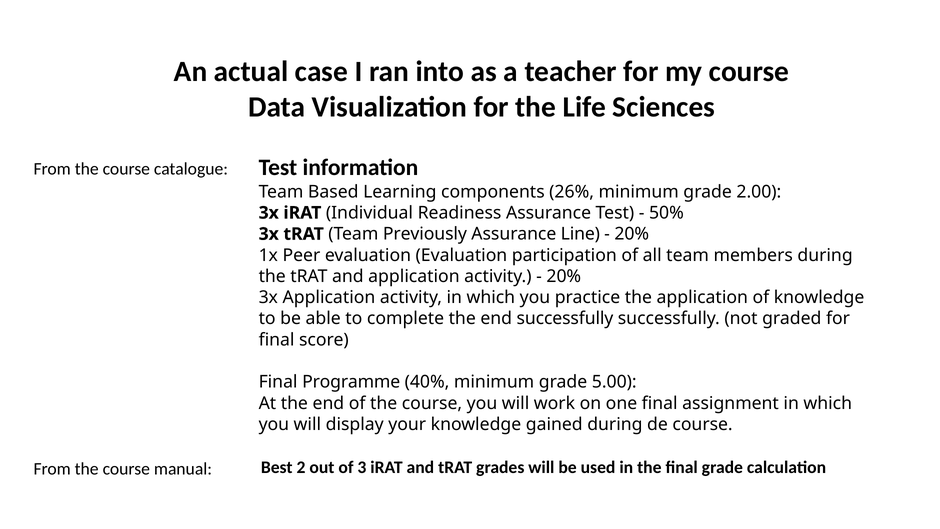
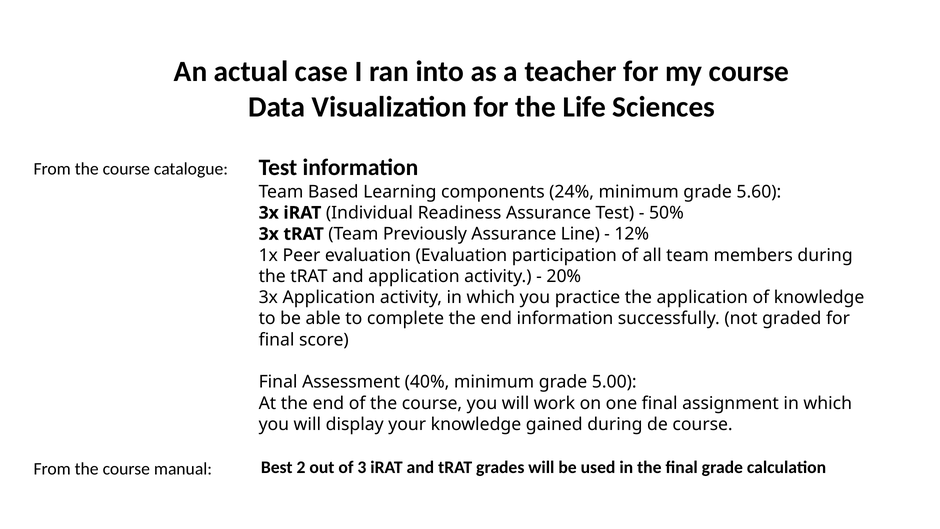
26%: 26% -> 24%
2.00: 2.00 -> 5.60
20% at (632, 234): 20% -> 12%
end successfully: successfully -> information
Programme: Programme -> Assessment
